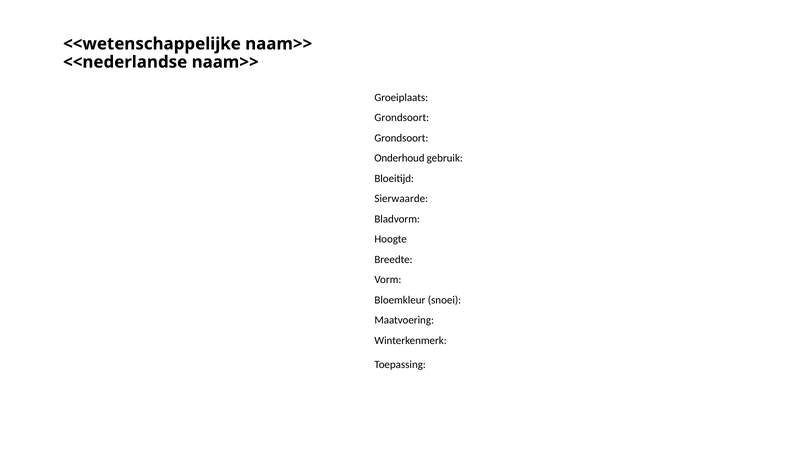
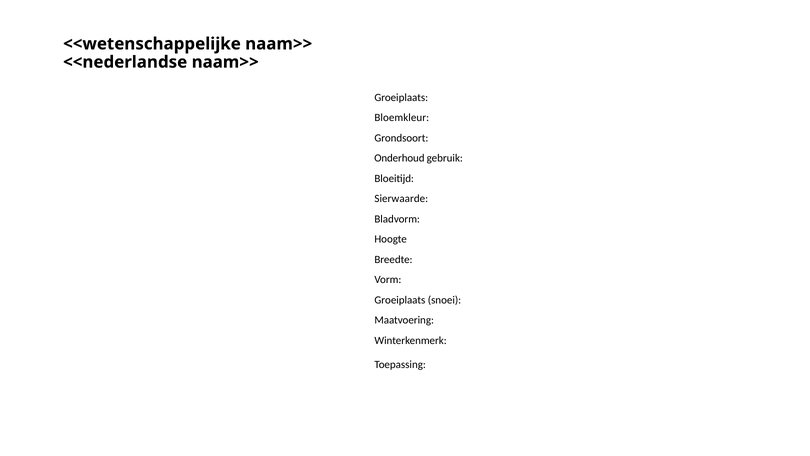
Grondsoort at (402, 118): Grondsoort -> Bloemkleur
Bloemkleur at (400, 300): Bloemkleur -> Groeiplaats
